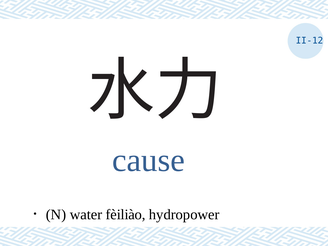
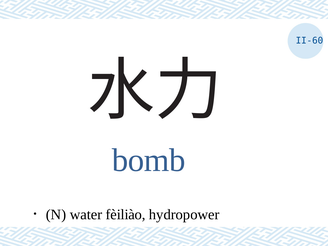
II-12: II-12 -> II-60
cause: cause -> bomb
